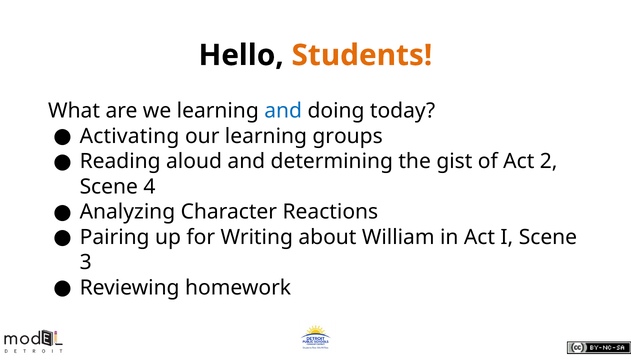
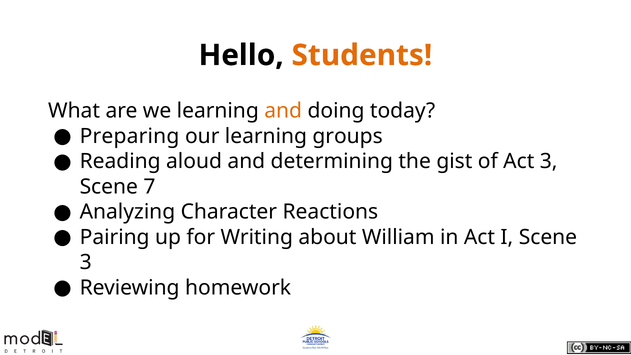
and at (283, 111) colour: blue -> orange
Activating: Activating -> Preparing
Act 2: 2 -> 3
4: 4 -> 7
